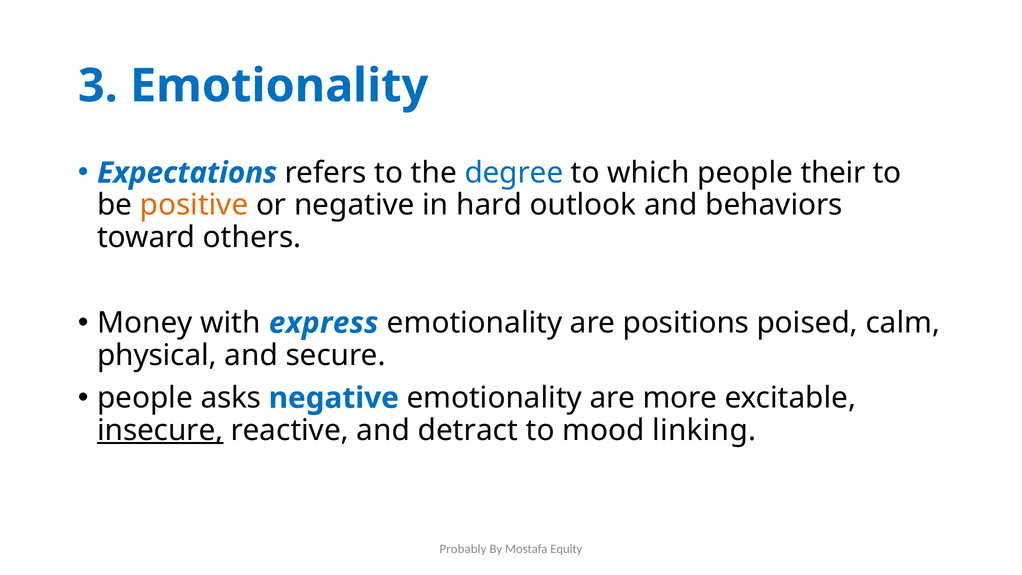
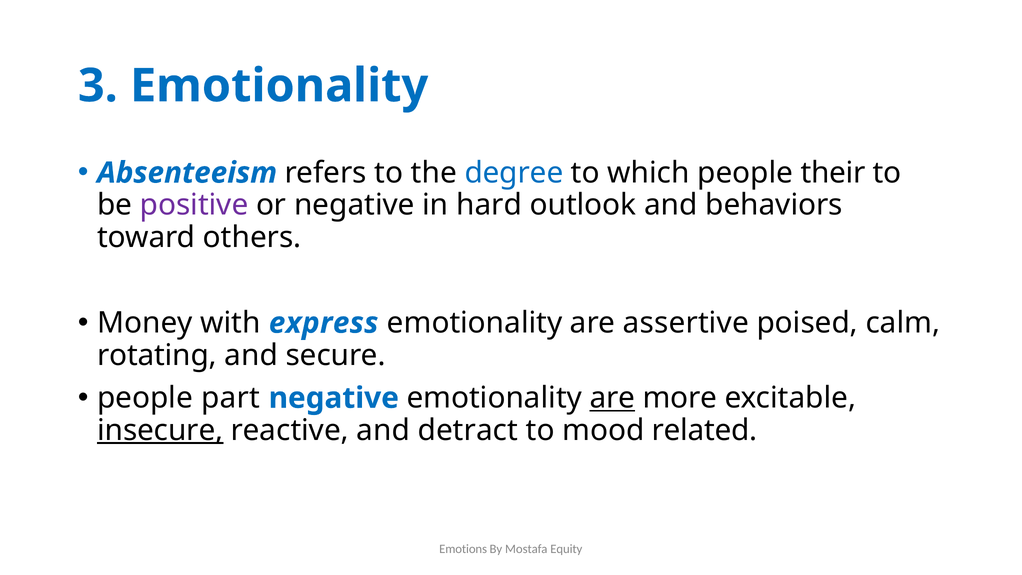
Expectations: Expectations -> Absenteeism
positive colour: orange -> purple
positions: positions -> assertive
physical: physical -> rotating
asks: asks -> part
are at (612, 398) underline: none -> present
linking: linking -> related
Probably: Probably -> Emotions
